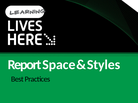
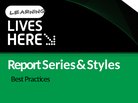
Space: Space -> Series
